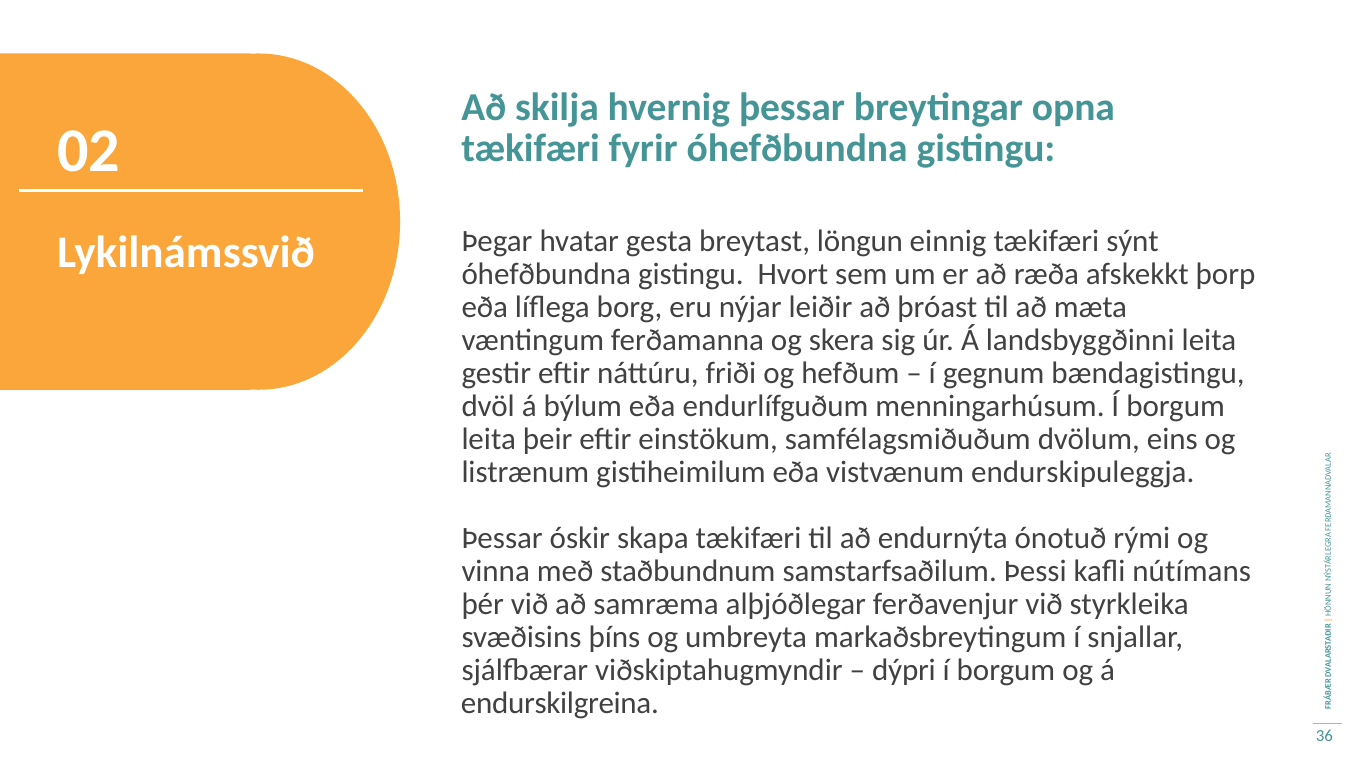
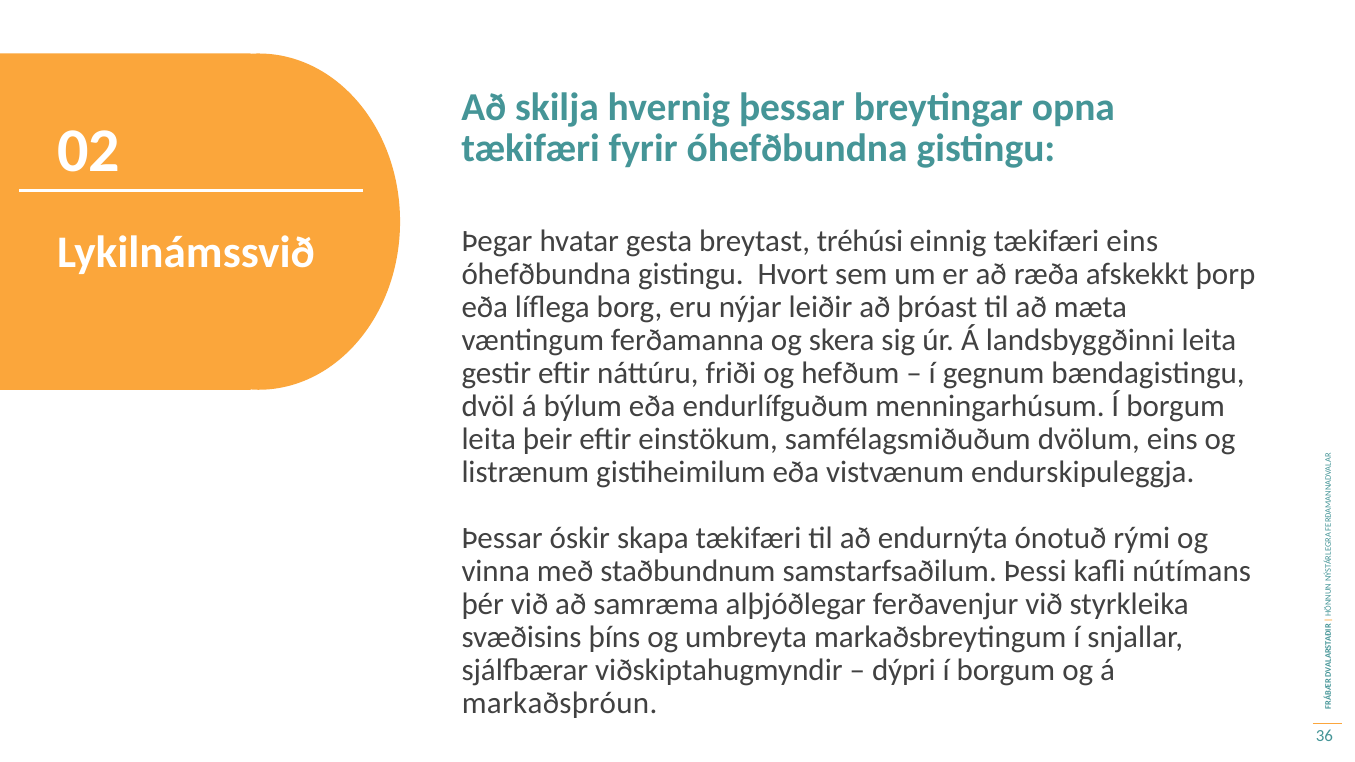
löngun: löngun -> tréhúsi
tækifæri sýnt: sýnt -> eins
endurskilgreina: endurskilgreina -> markaðsþróun
